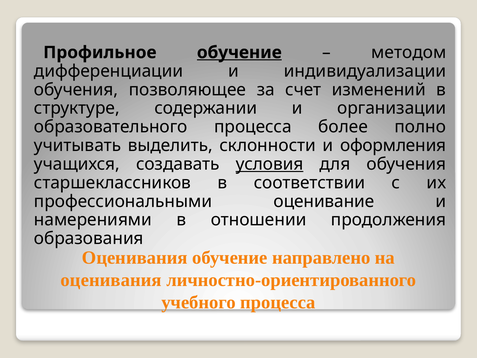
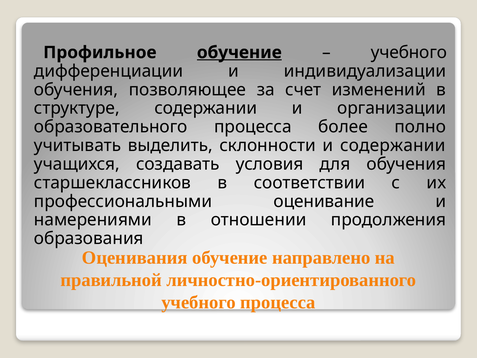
методом at (409, 52): методом -> учебного
и оформления: оформления -> содержании
условия underline: present -> none
оценивания at (111, 280): оценивания -> правильной
